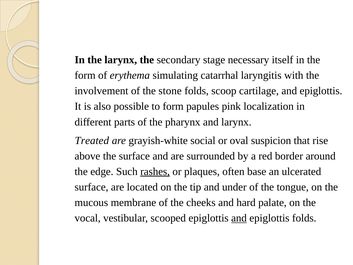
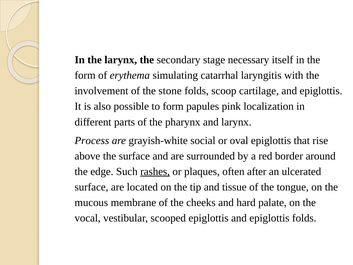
Treated: Treated -> Process
oval suspicion: suspicion -> epiglottis
base: base -> after
under: under -> tissue
and at (239, 218) underline: present -> none
